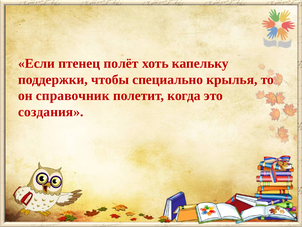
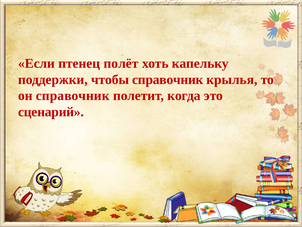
чтобы специально: специально -> справочник
создания: создания -> сценарий
